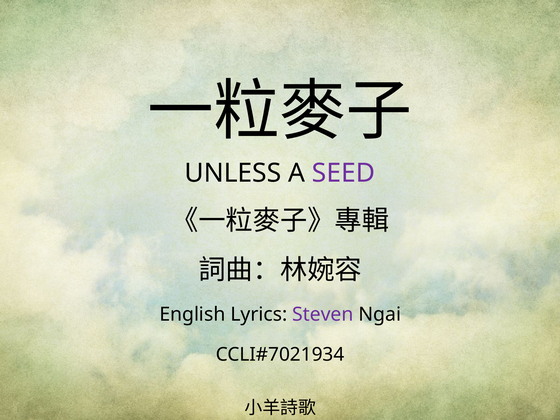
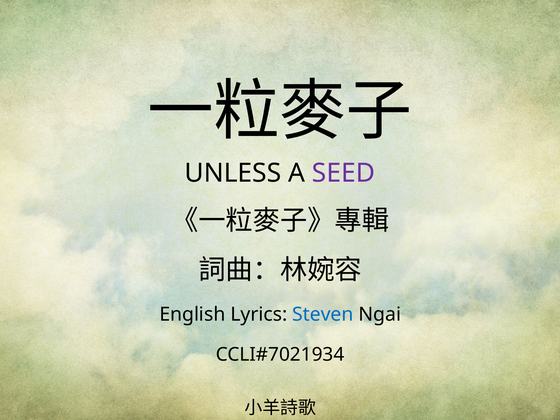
Steven colour: purple -> blue
